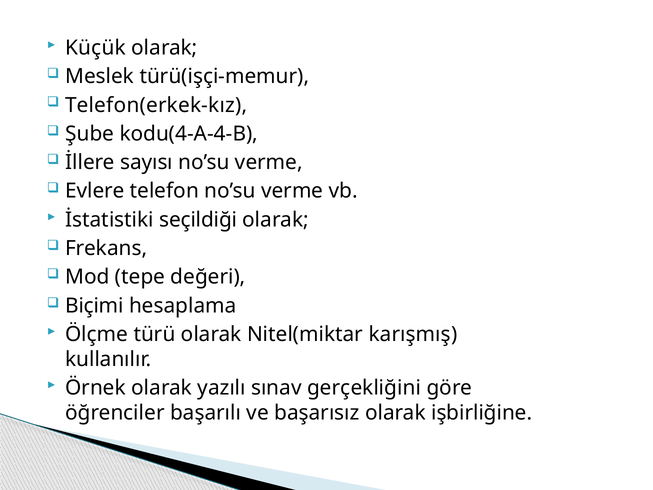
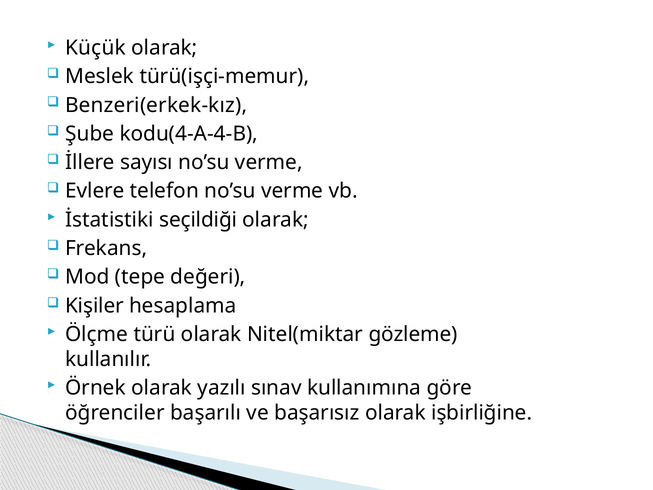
Telefon(erkek-kız: Telefon(erkek-kız -> Benzeri(erkek-kız
Biçimi: Biçimi -> Kişiler
karışmış: karışmış -> gözleme
gerçekliğini: gerçekliğini -> kullanımına
